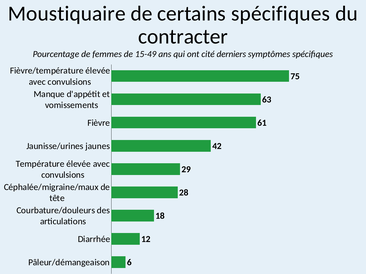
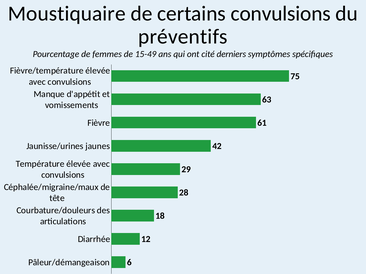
certains spécifiques: spécifiques -> convulsions
contracter: contracter -> préventifs
